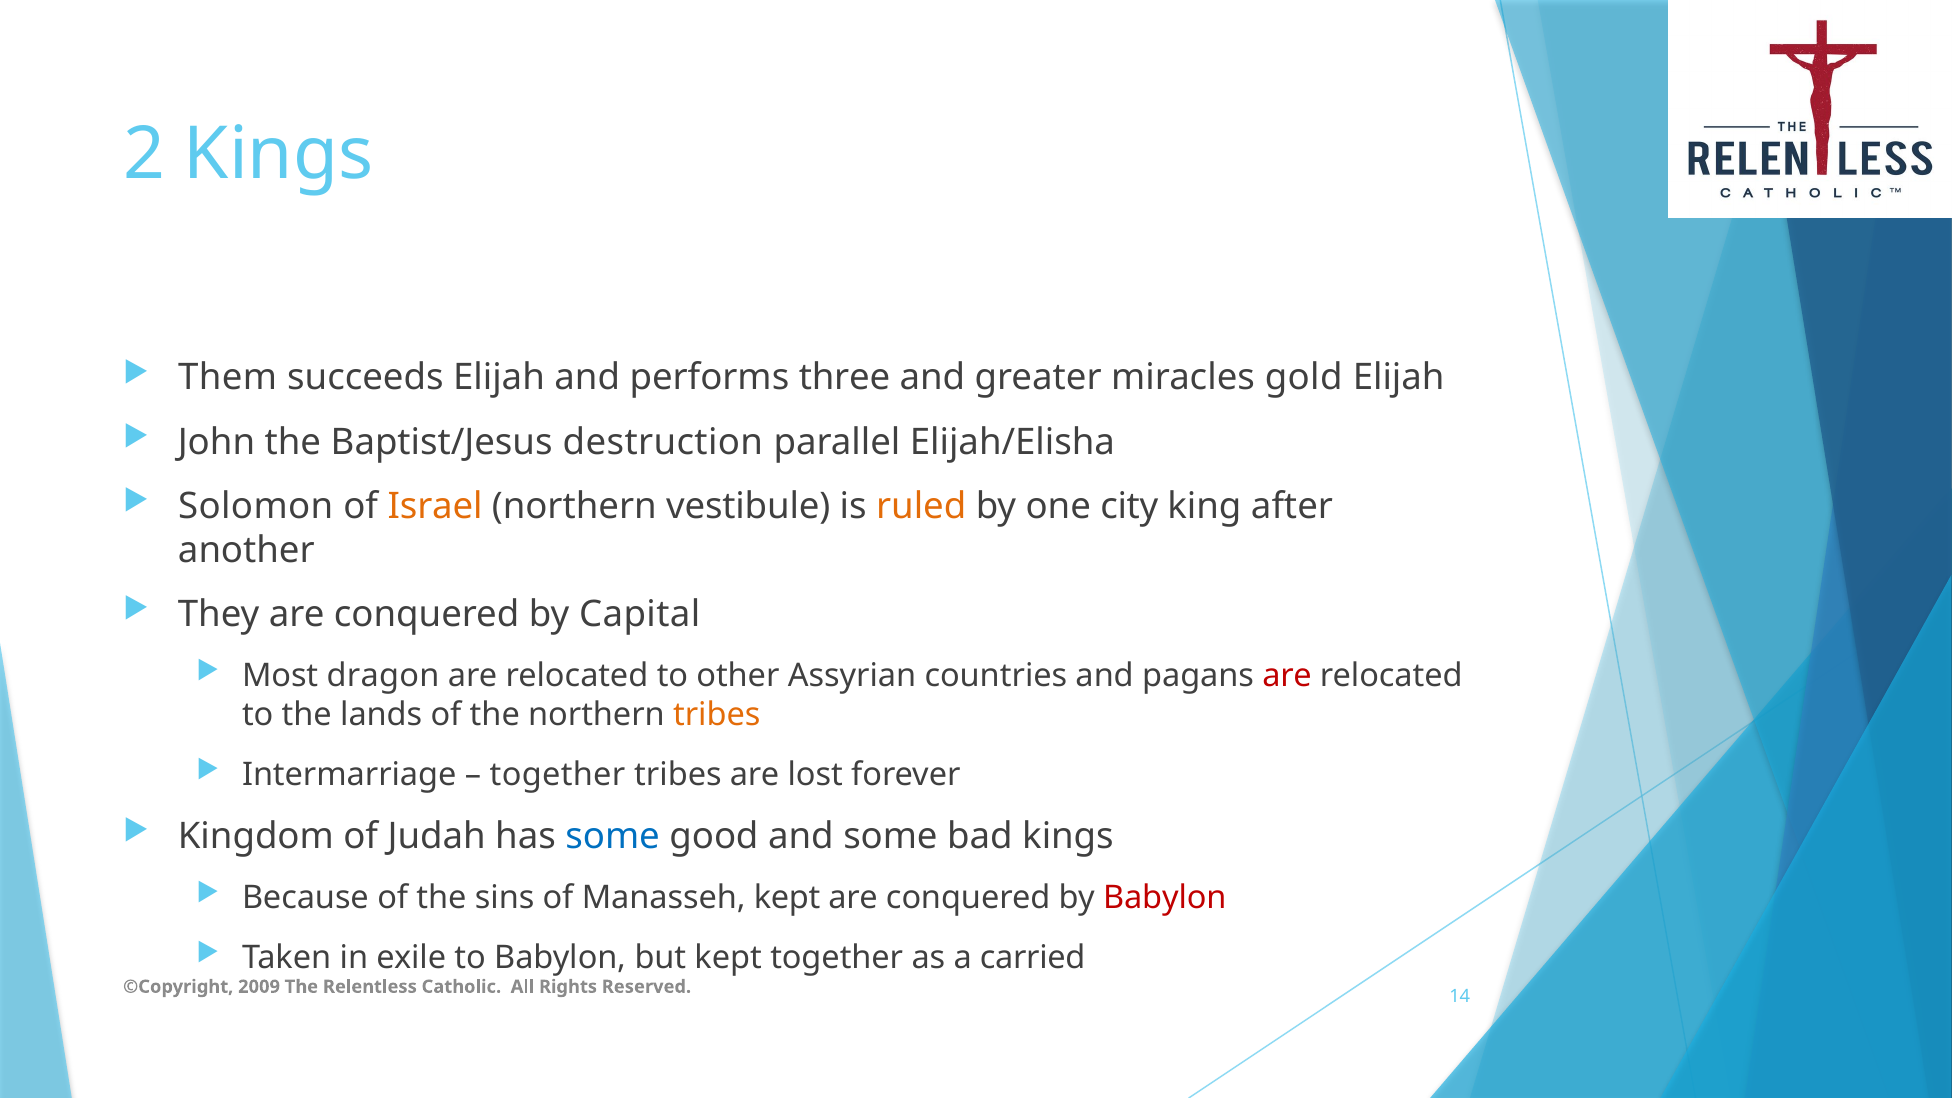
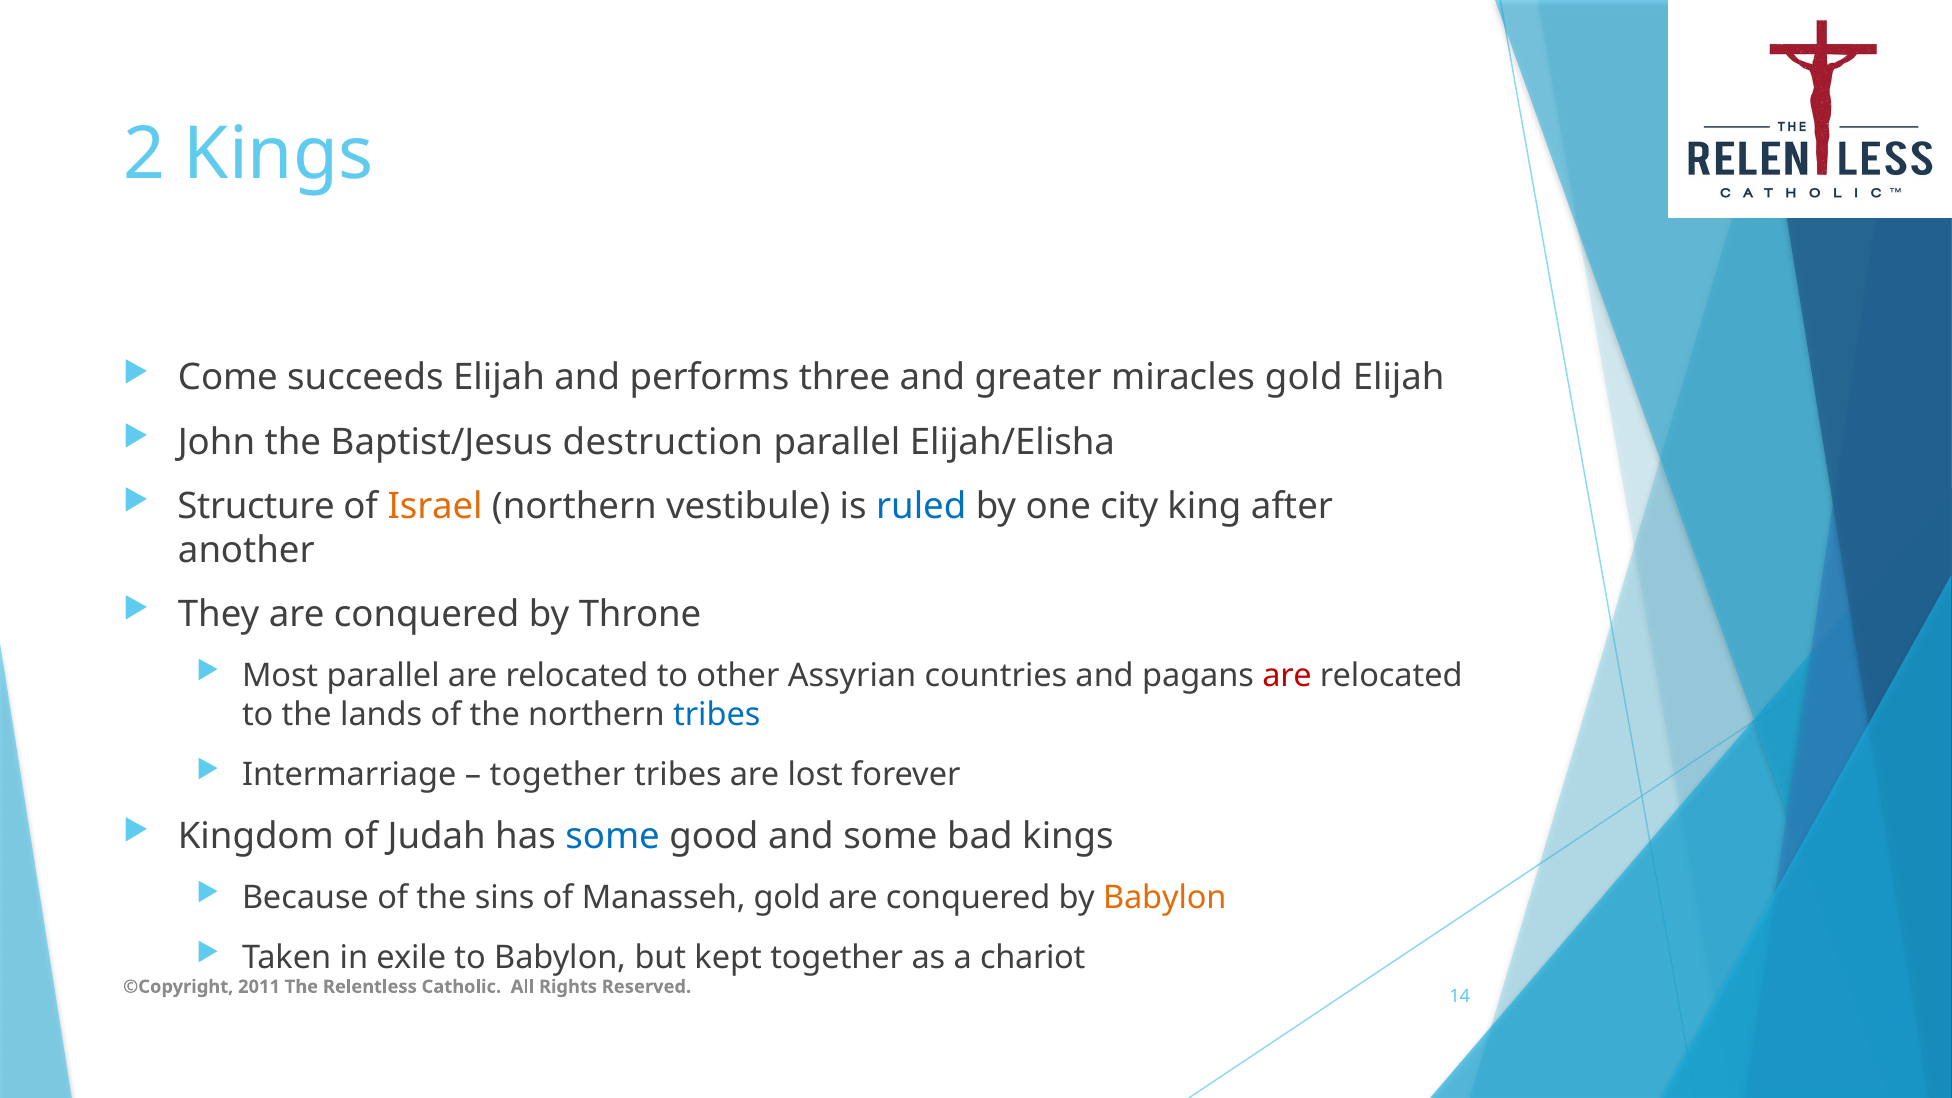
Them: Them -> Come
Solomon: Solomon -> Structure
ruled colour: orange -> blue
Capital: Capital -> Throne
Most dragon: dragon -> parallel
tribes at (717, 715) colour: orange -> blue
Manasseh kept: kept -> gold
Babylon at (1165, 898) colour: red -> orange
carried: carried -> chariot
2009: 2009 -> 2011
